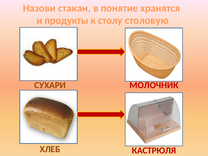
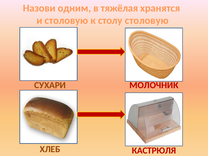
стакан: стакан -> одним
понятие: понятие -> тяжёлая
и продукты: продукты -> столовую
